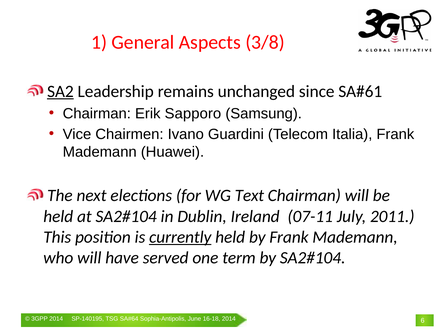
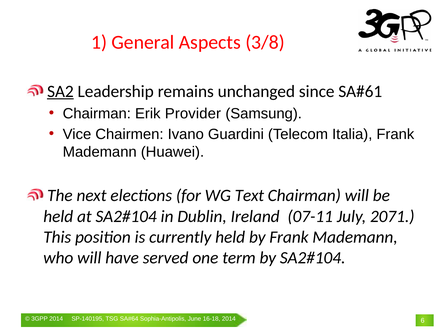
Sapporo: Sapporo -> Provider
2011: 2011 -> 2071
currently underline: present -> none
